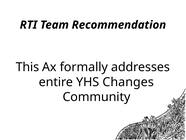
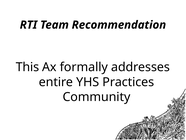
Changes: Changes -> Practices
